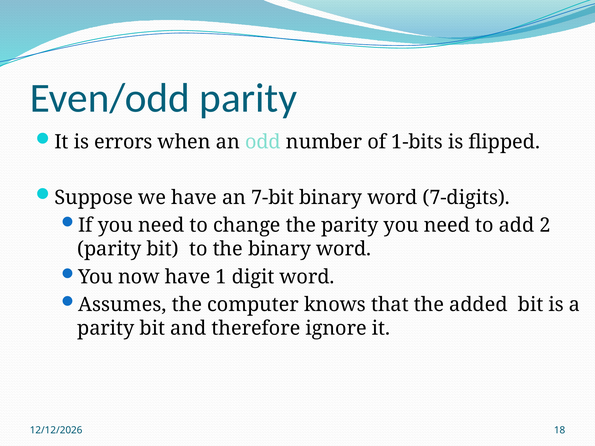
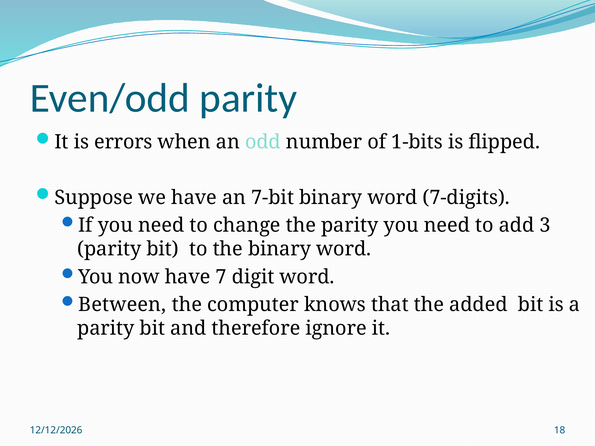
2: 2 -> 3
1: 1 -> 7
Assumes: Assumes -> Between
